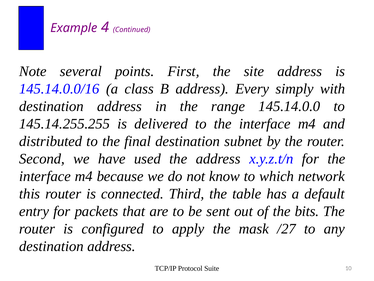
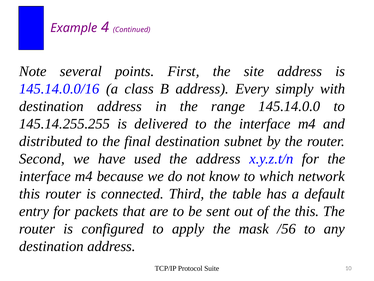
the bits: bits -> this
/27: /27 -> /56
